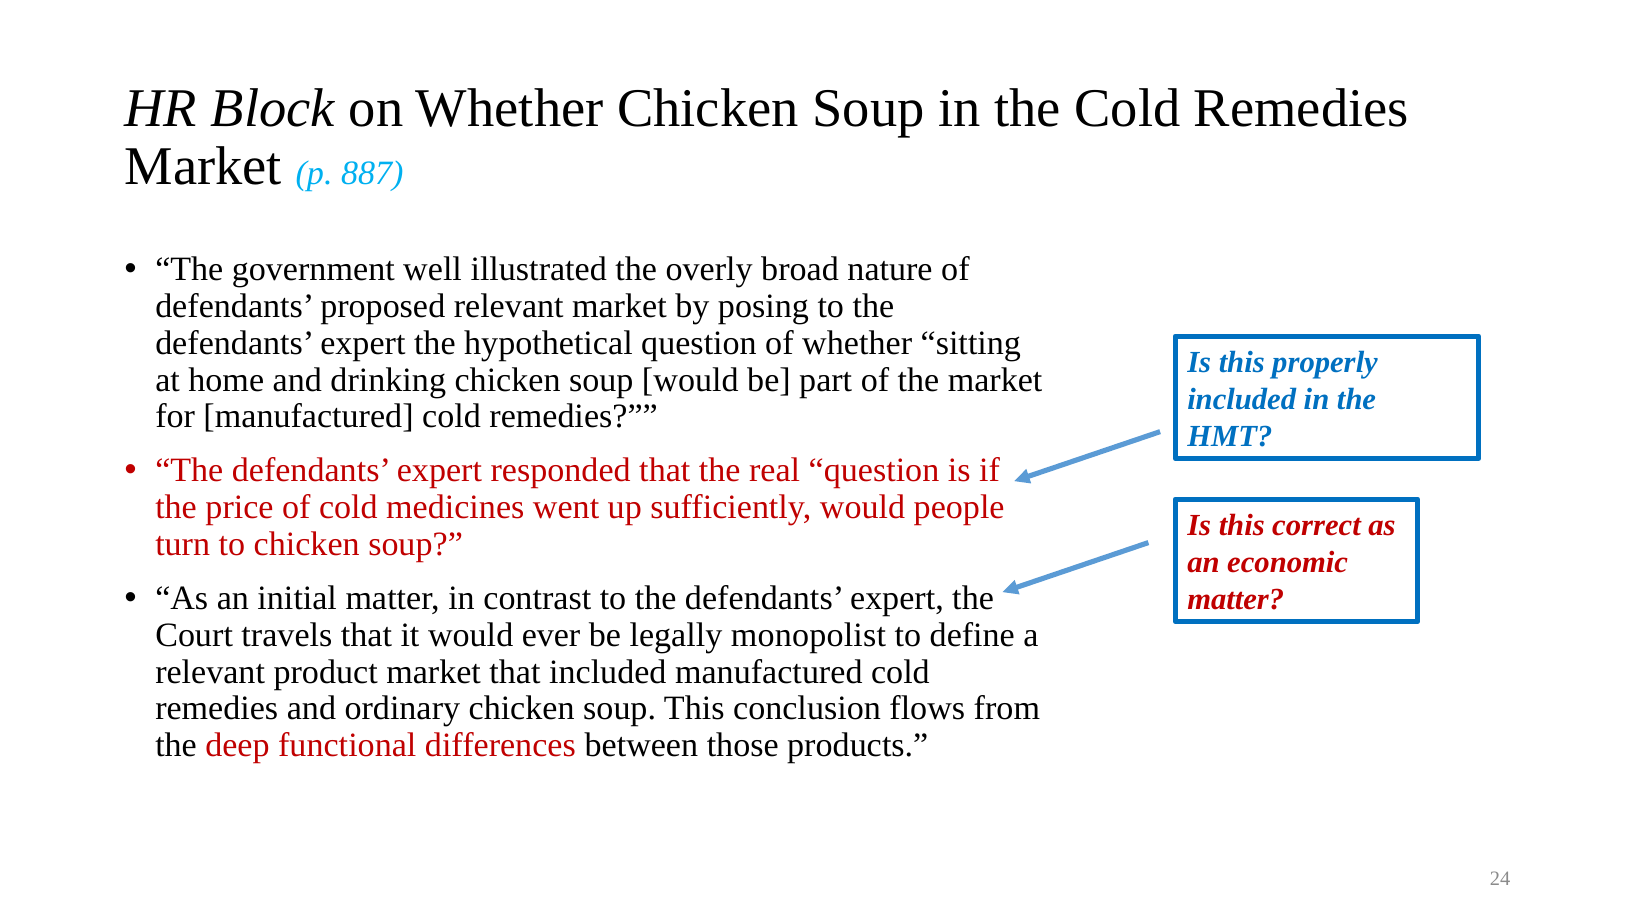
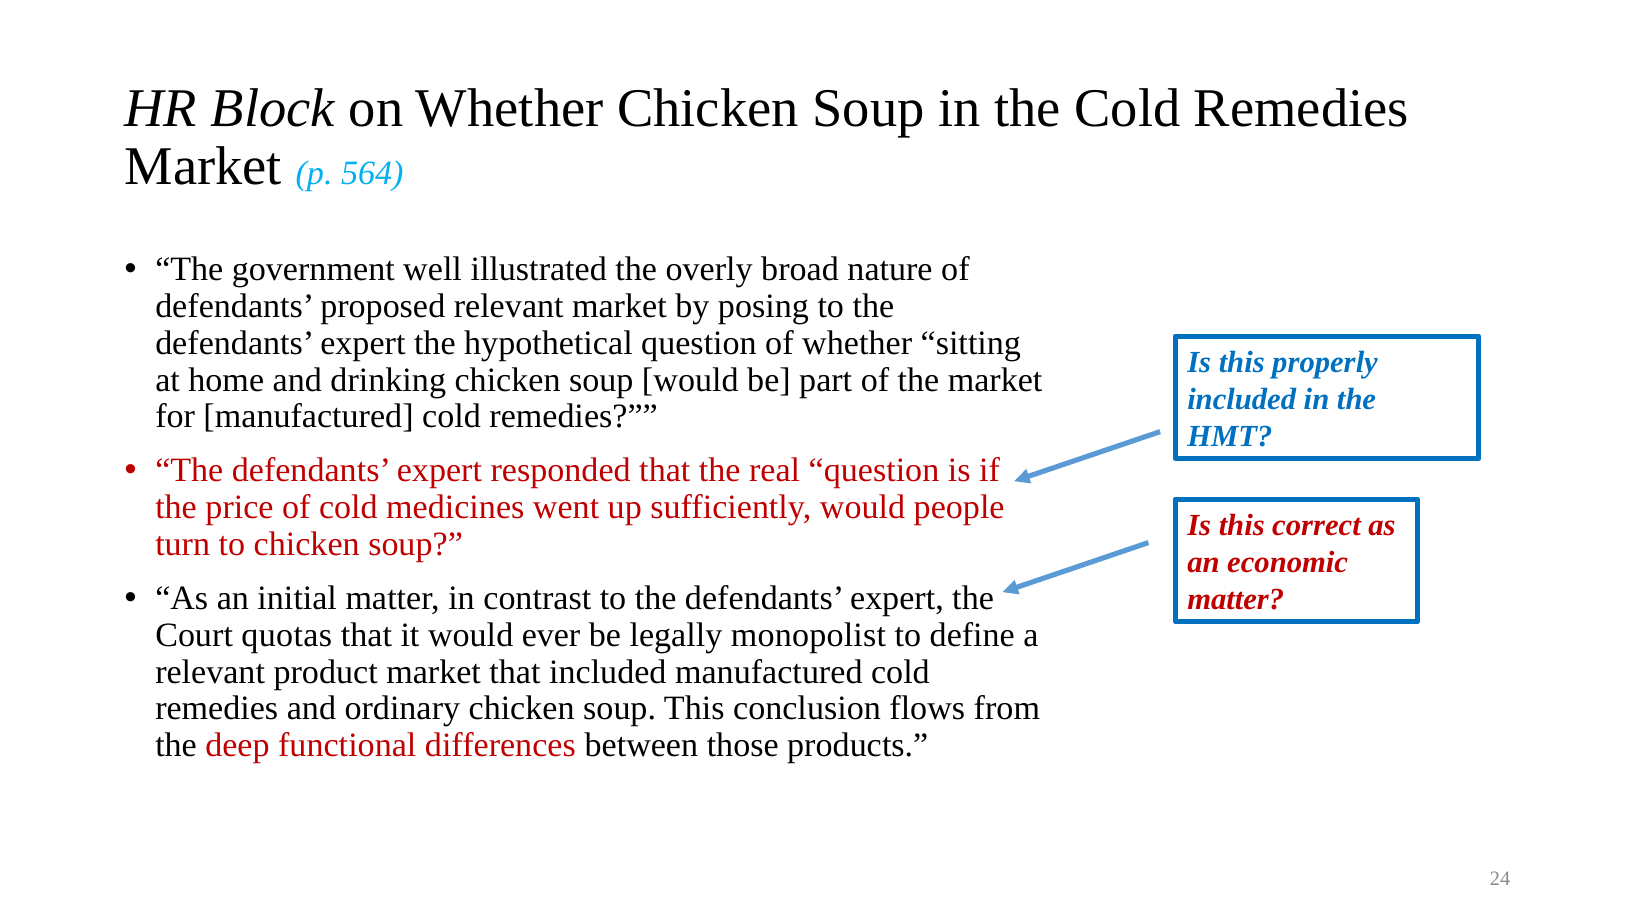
887: 887 -> 564
travels: travels -> quotas
